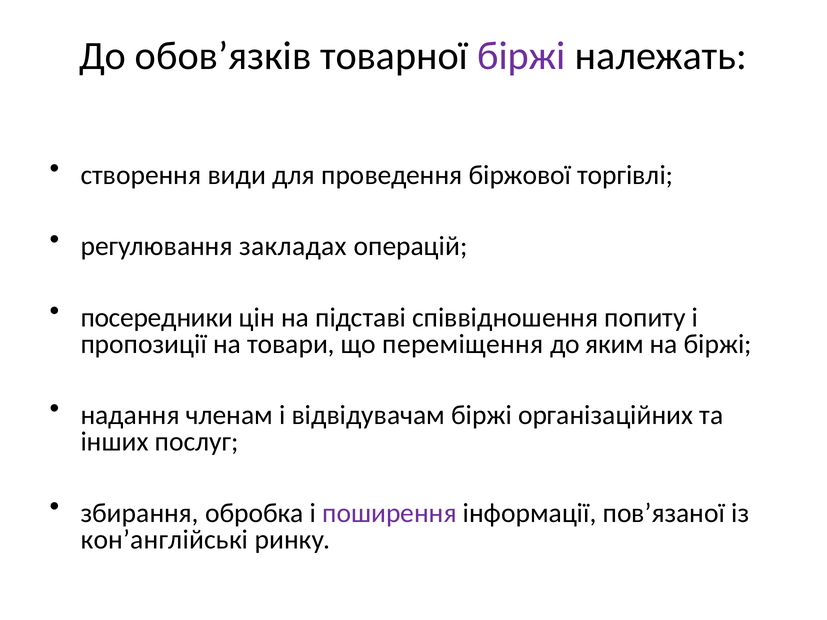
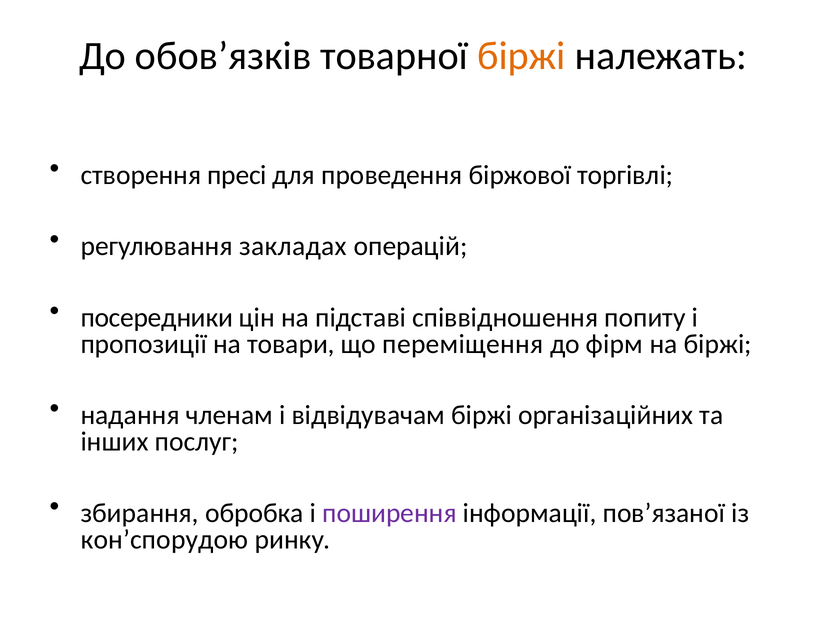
біржі at (521, 56) colour: purple -> orange
види: види -> пресі
яким: яким -> фірм
кон’англійські: кон’англійські -> кон’спорудою
